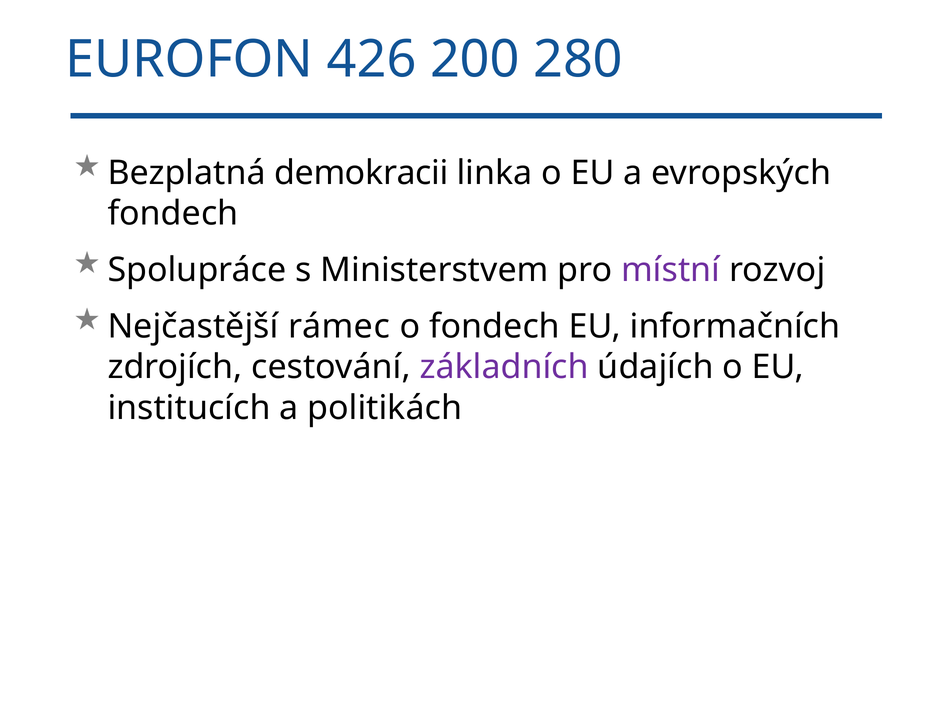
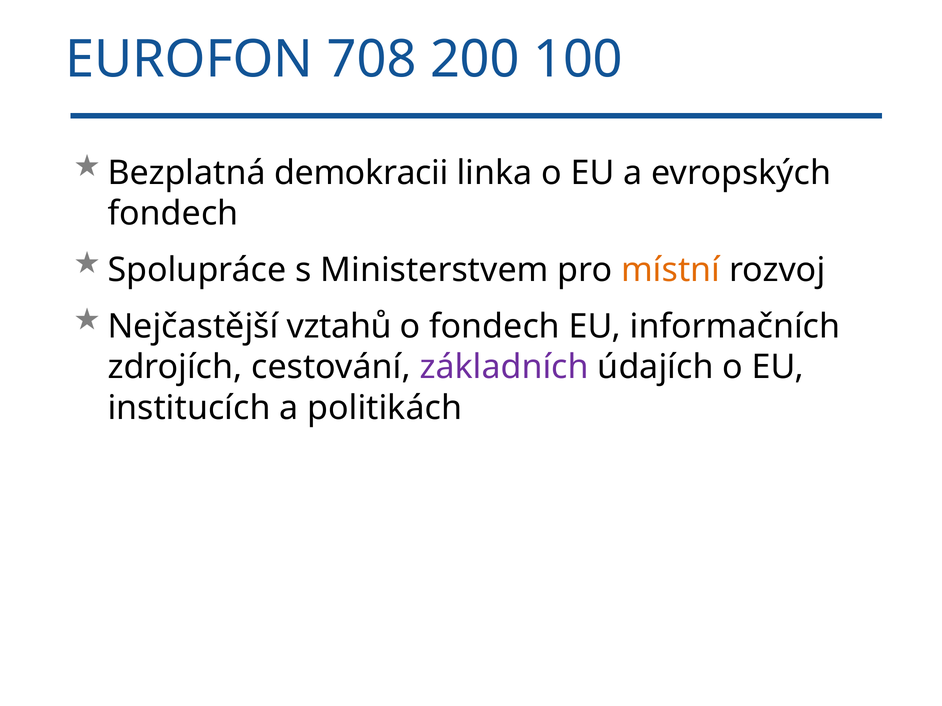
426: 426 -> 708
280: 280 -> 100
místní colour: purple -> orange
rámec: rámec -> vztahů
